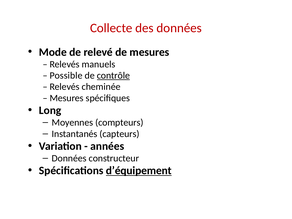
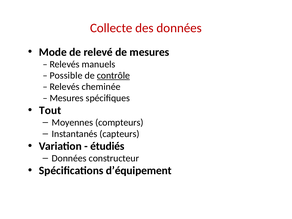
Long: Long -> Tout
années: années -> étudiés
d’équipement underline: present -> none
